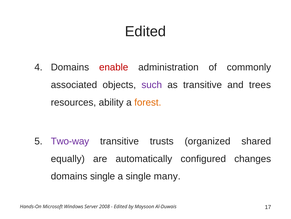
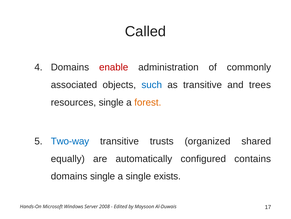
Edited at (145, 31): Edited -> Called
such colour: purple -> blue
resources ability: ability -> single
Two-way colour: purple -> blue
changes: changes -> contains
many: many -> exists
